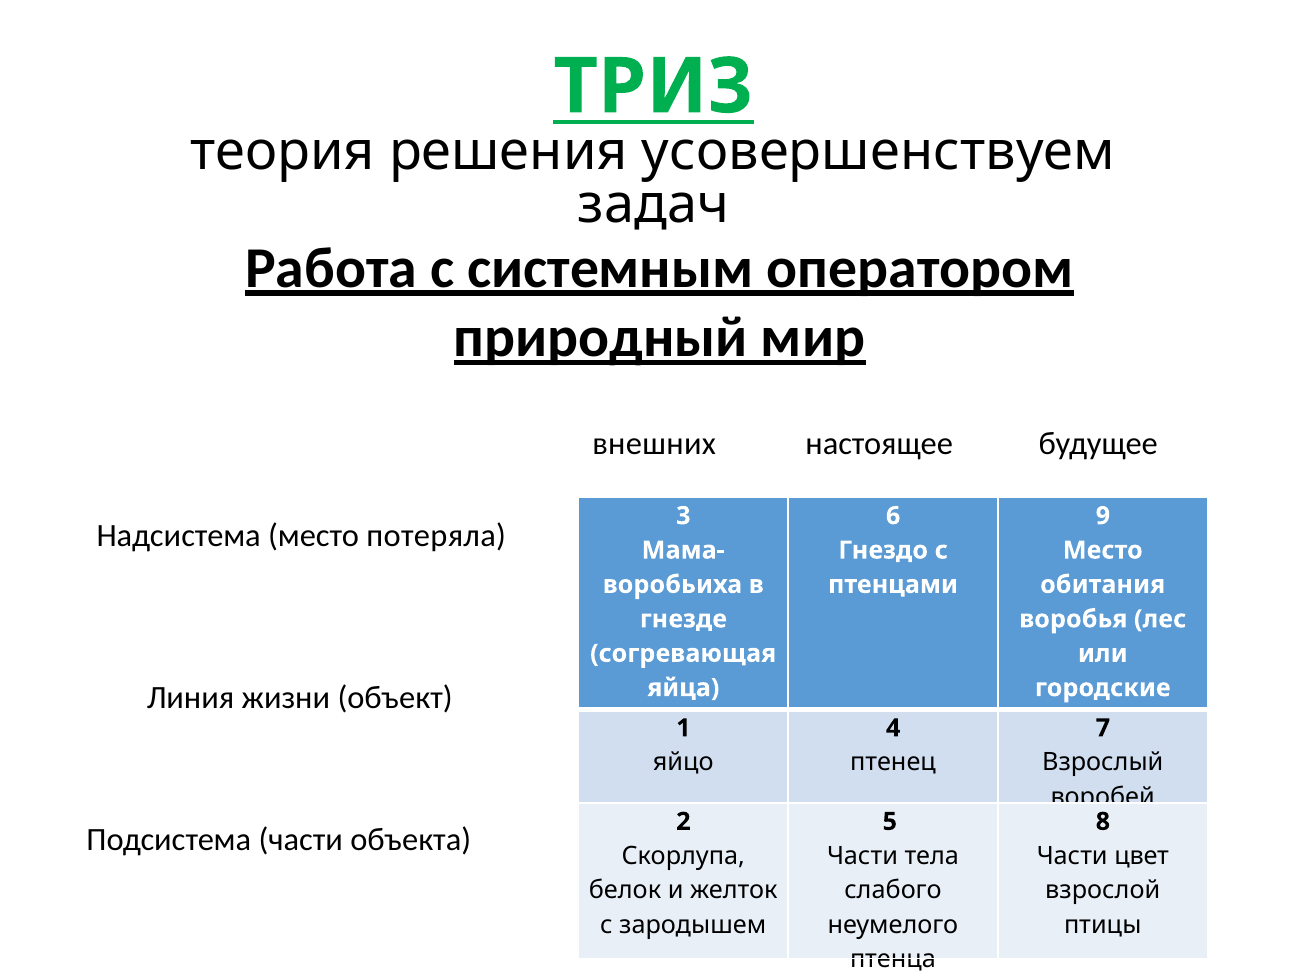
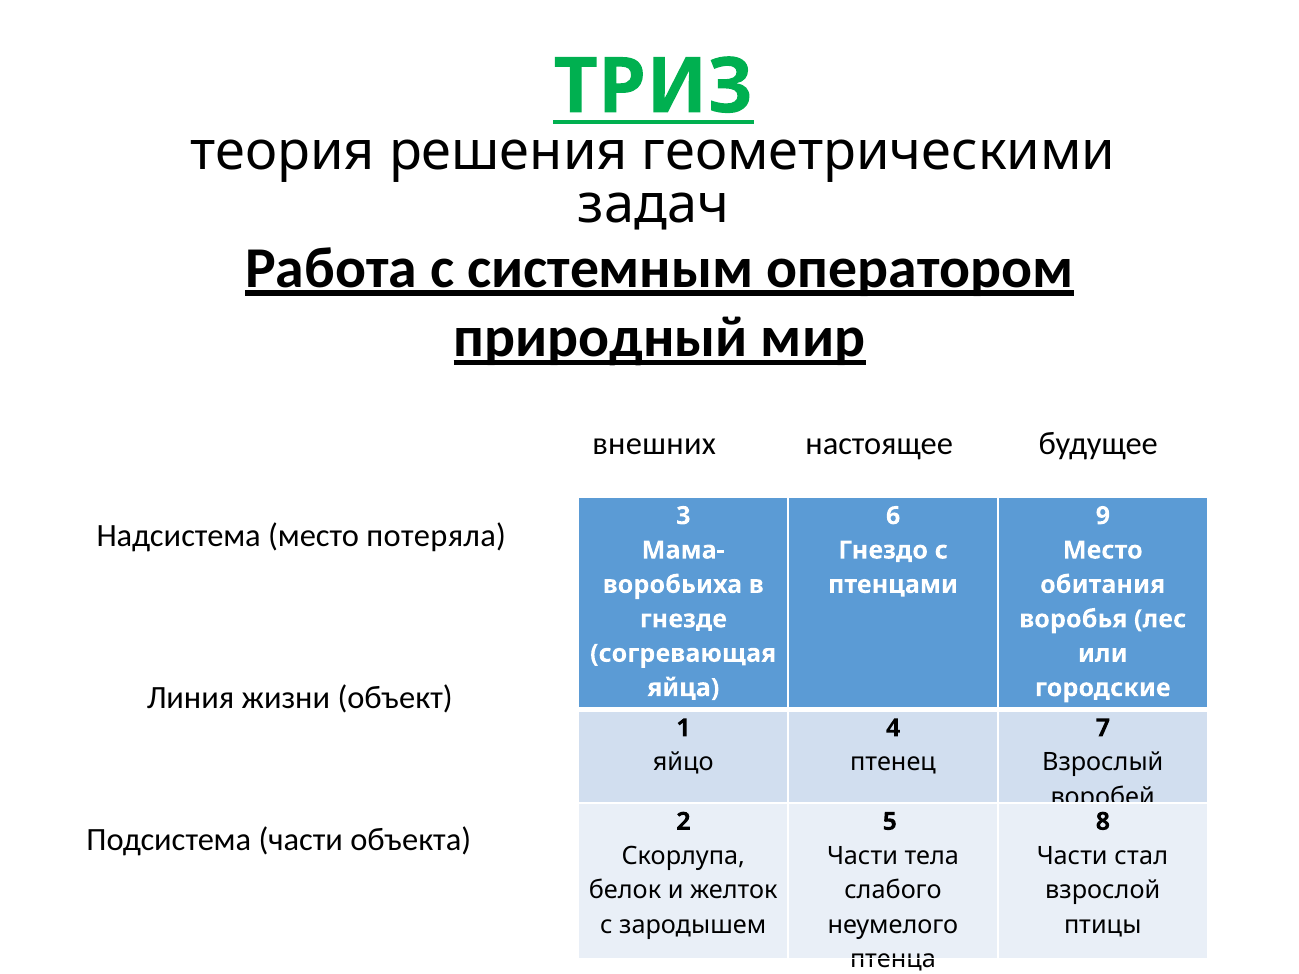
усовершенствуем: усовершенствуем -> геометрическими
цвет: цвет -> стал
